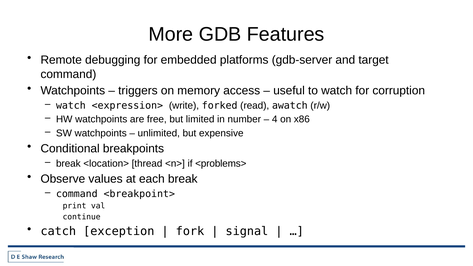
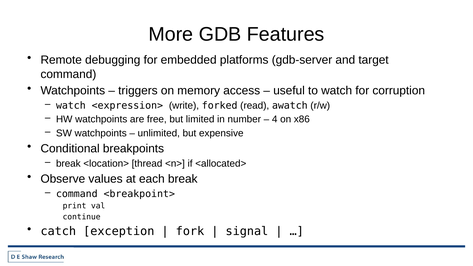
<problems>: <problems> -> <allocated>
